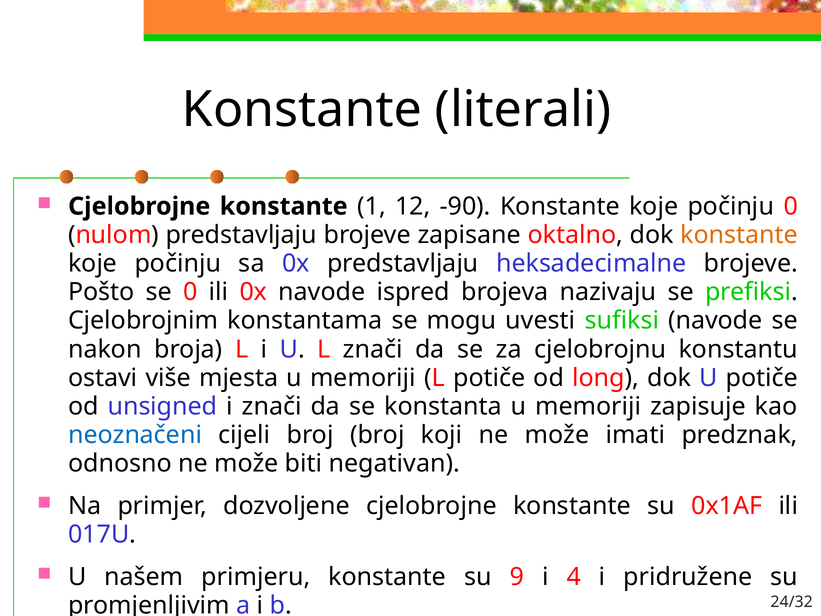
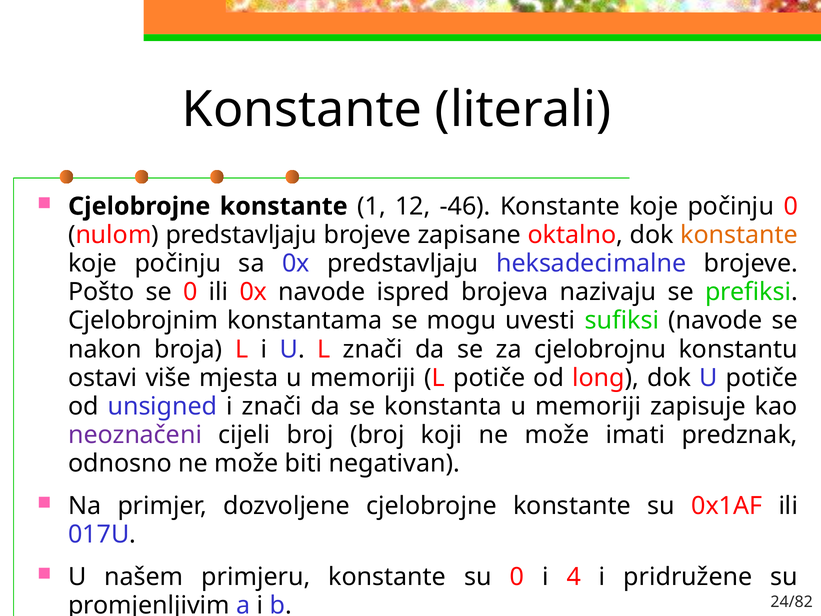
-90: -90 -> -46
neoznačeni colour: blue -> purple
su 9: 9 -> 0
24/32: 24/32 -> 24/82
